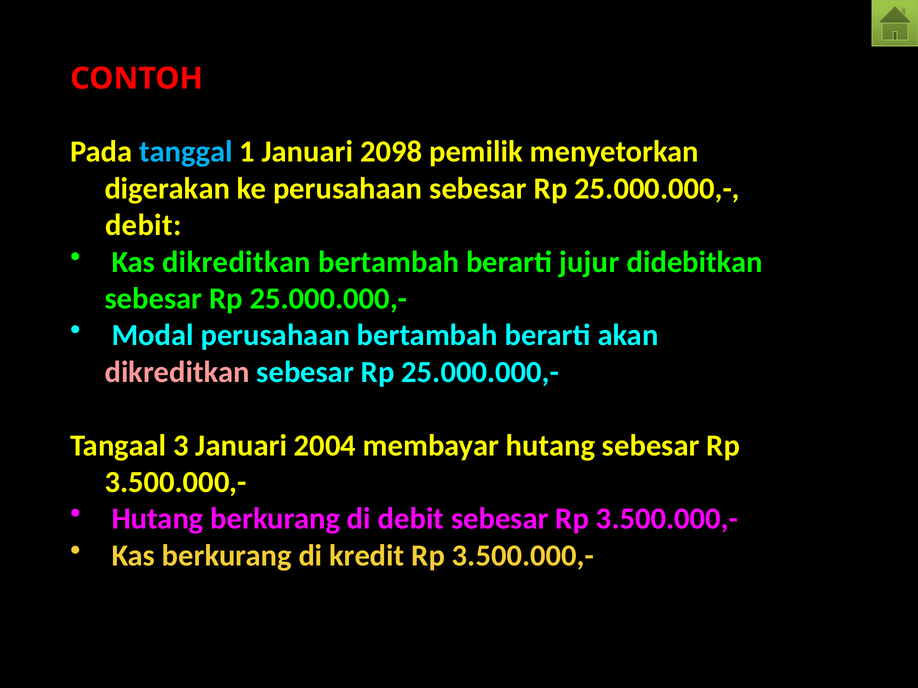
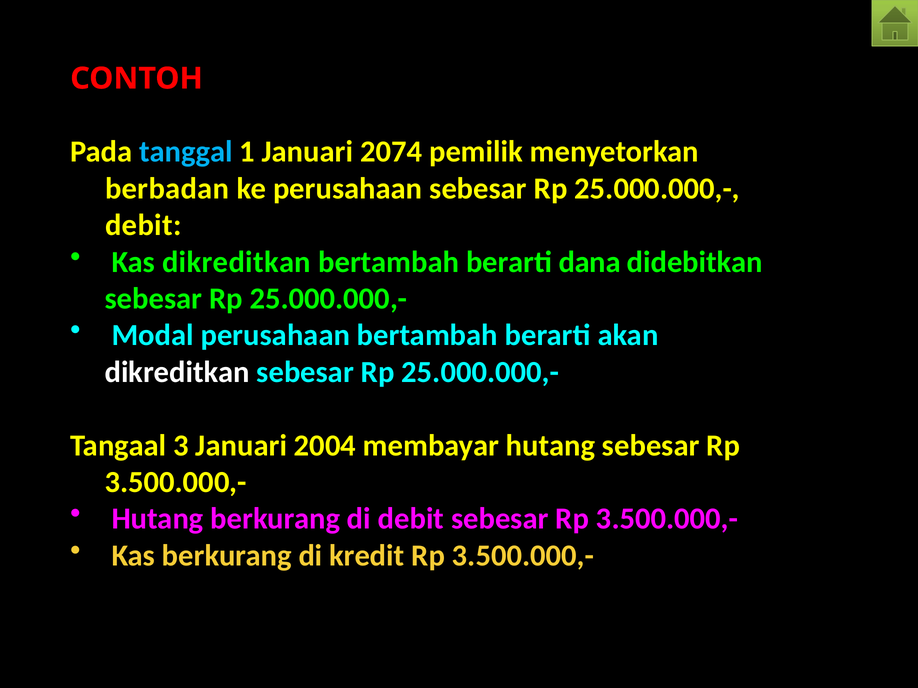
2098: 2098 -> 2074
digerakan: digerakan -> berbadan
jujur: jujur -> dana
dikreditkan at (177, 372) colour: pink -> white
